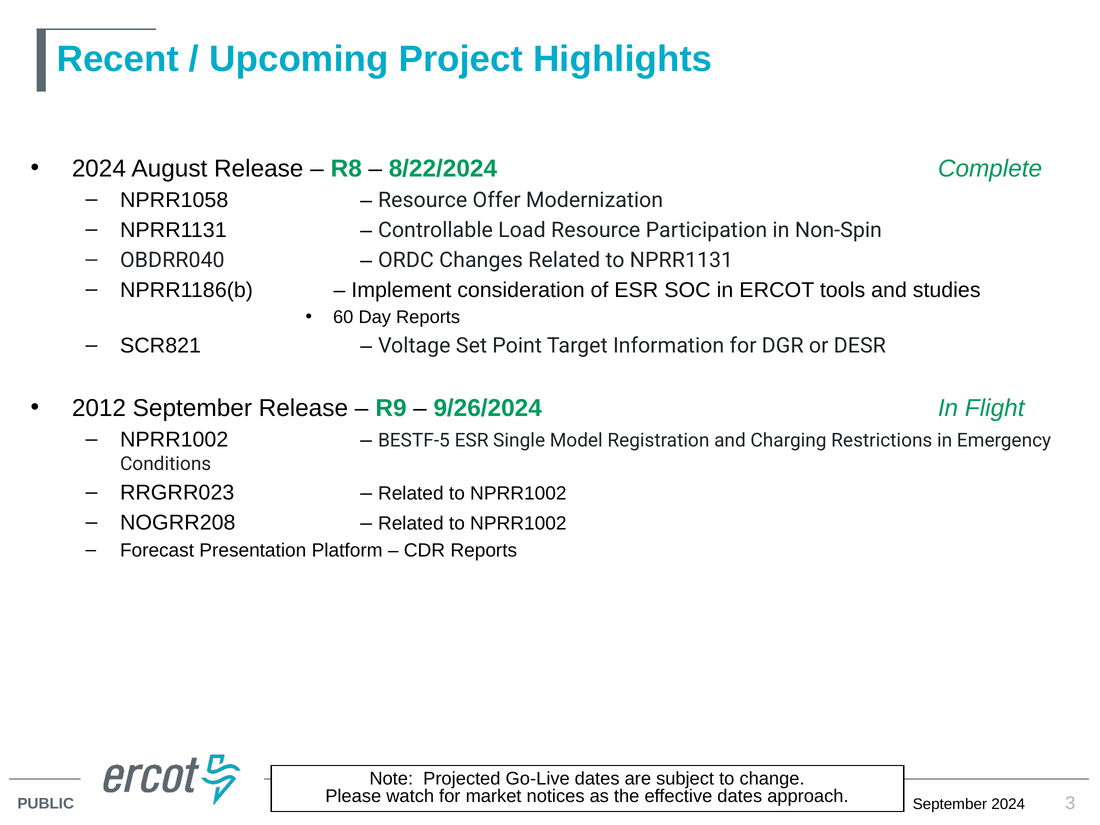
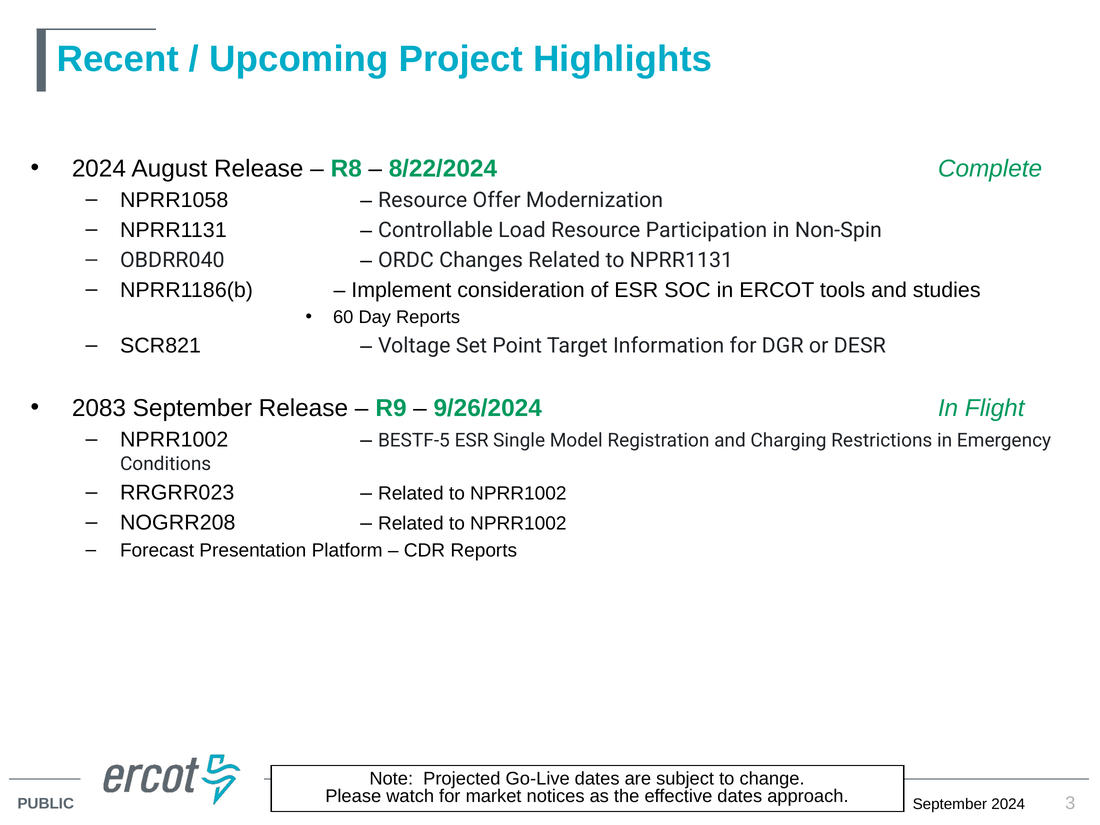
2012: 2012 -> 2083
